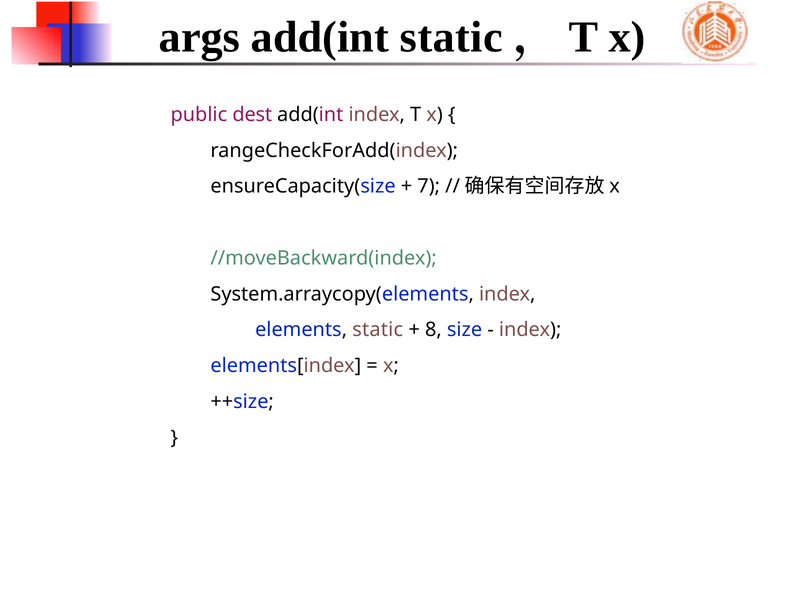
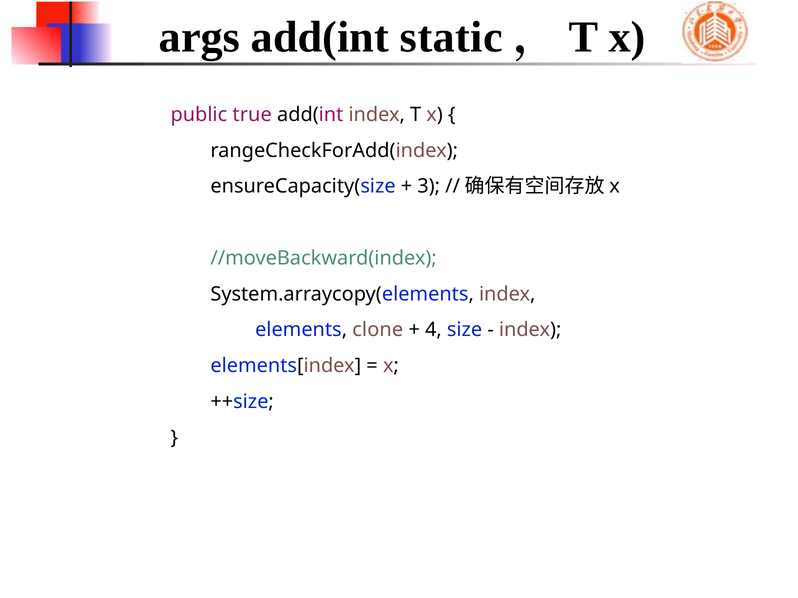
dest: dest -> true
7: 7 -> 3
elements static: static -> clone
8: 8 -> 4
